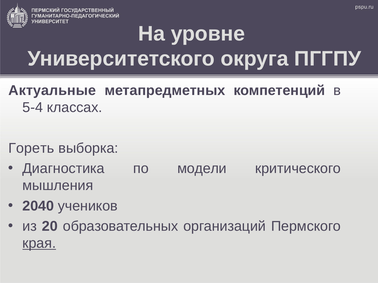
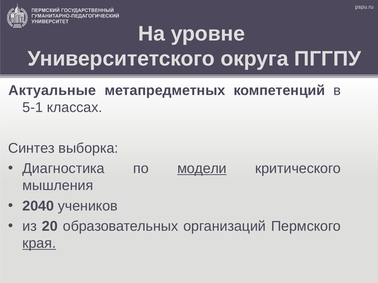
5-4: 5-4 -> 5-1
Гореть: Гореть -> Синтез
модели underline: none -> present
